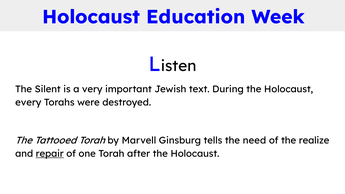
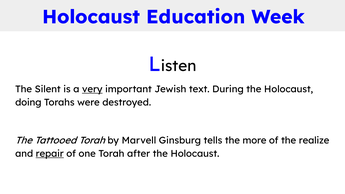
very underline: none -> present
every: every -> doing
need: need -> more
